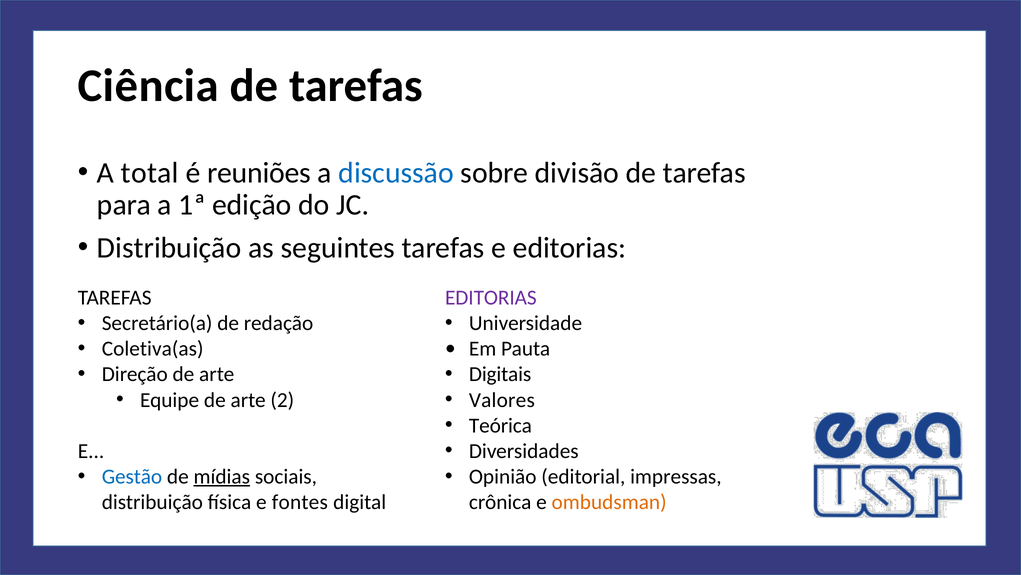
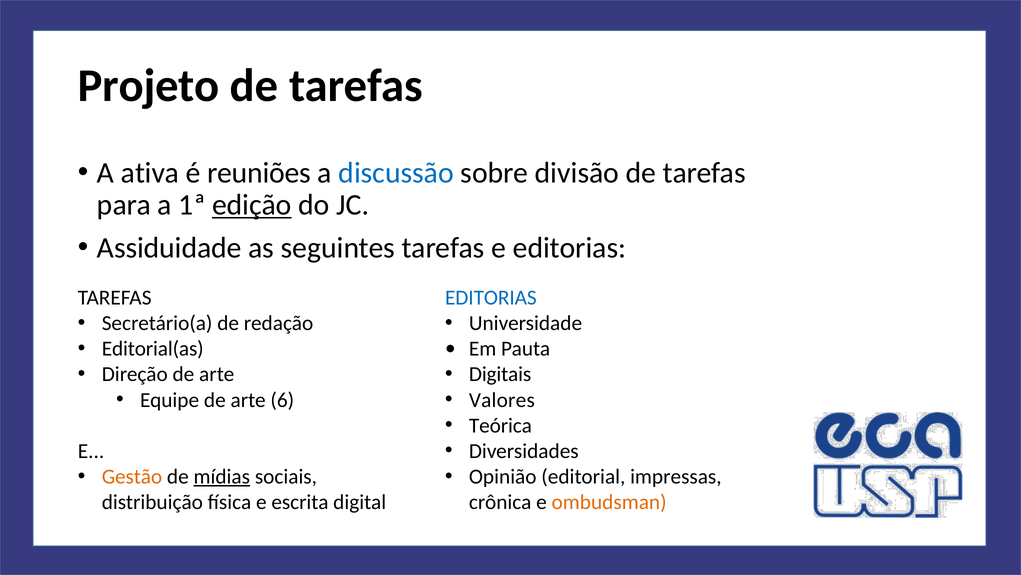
Ciência: Ciência -> Projeto
total: total -> ativa
edição underline: none -> present
Distribuição at (169, 247): Distribuição -> Assiduidade
EDITORIAS at (491, 297) colour: purple -> blue
Coletiva(as: Coletiva(as -> Editorial(as
2: 2 -> 6
Gestão colour: blue -> orange
fontes: fontes -> escrita
